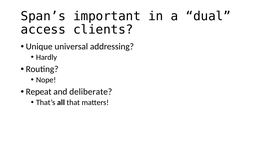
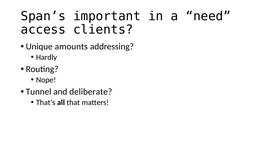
dual: dual -> need
universal: universal -> amounts
Repeat: Repeat -> Tunnel
